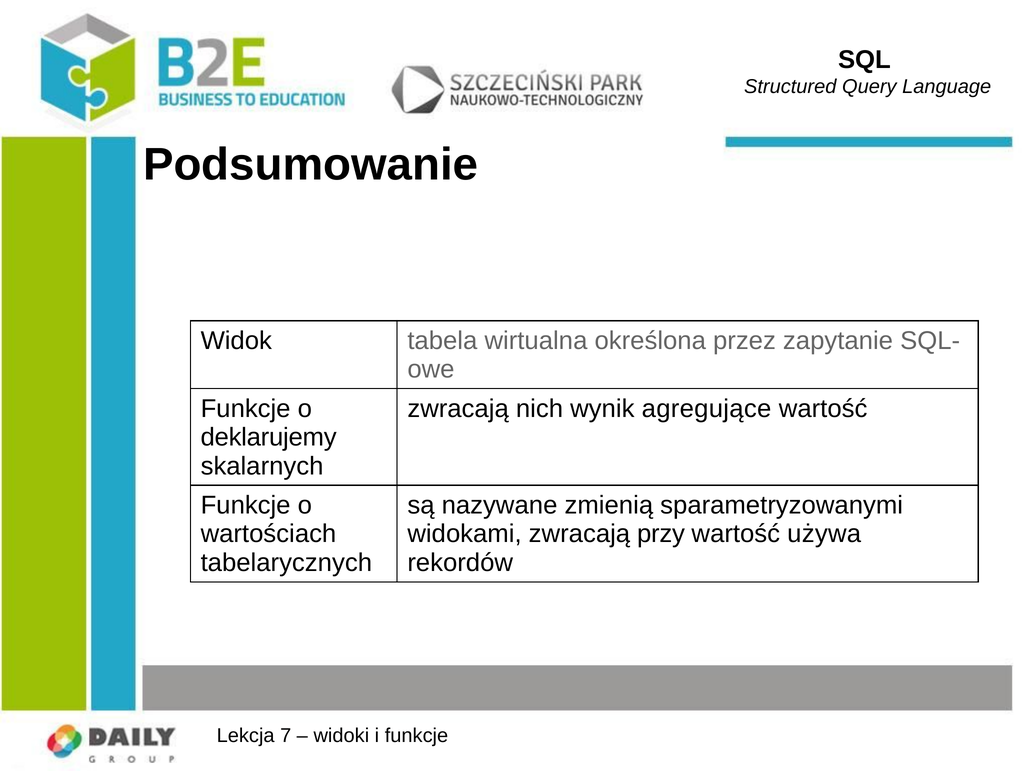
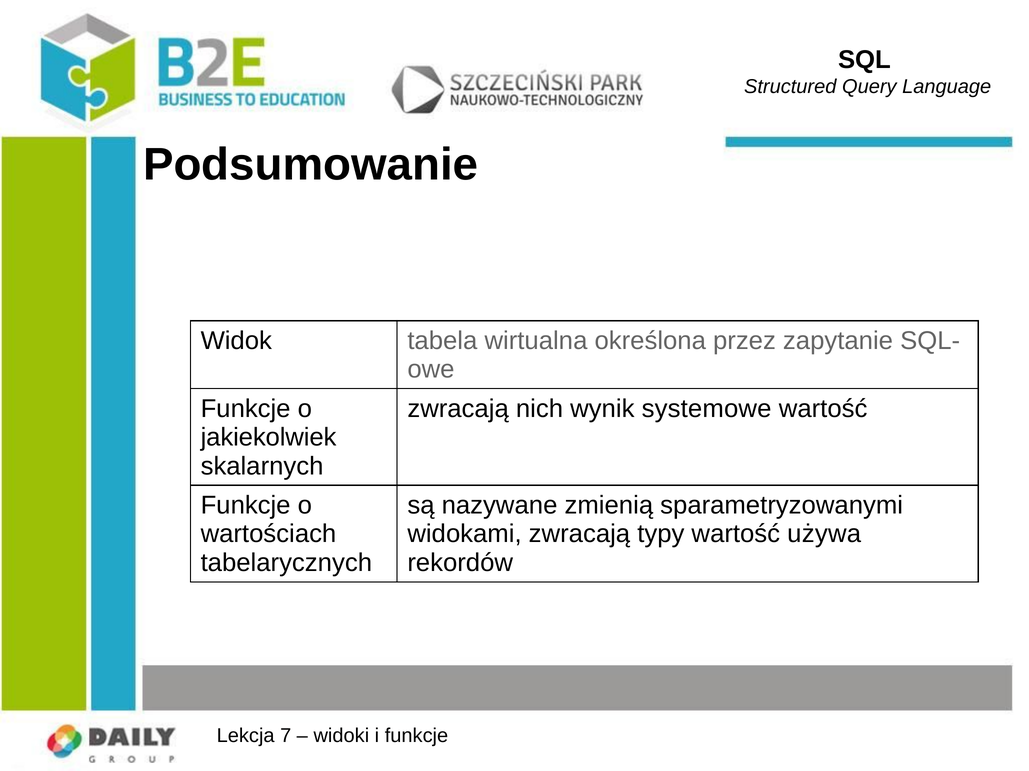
agregujące: agregujące -> systemowe
deklarujemy: deklarujemy -> jakiekolwiek
przy: przy -> typy
